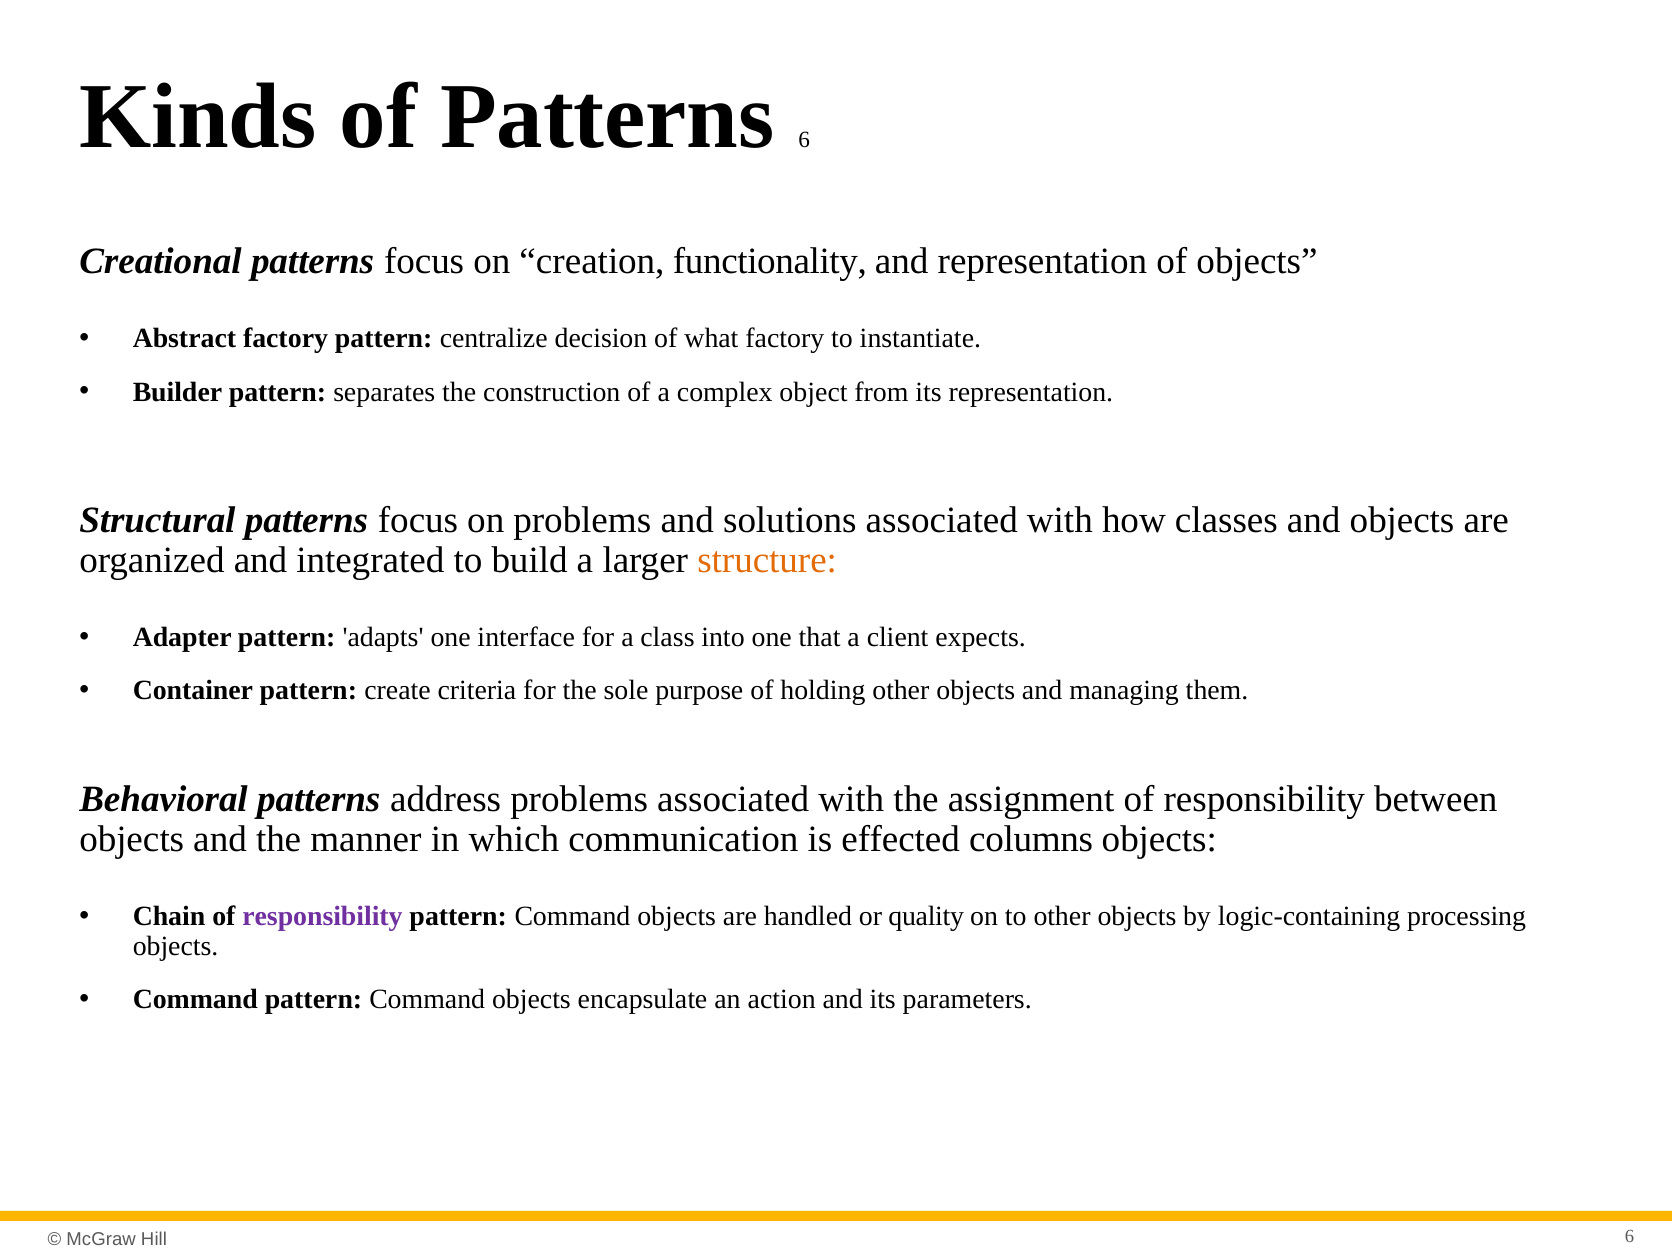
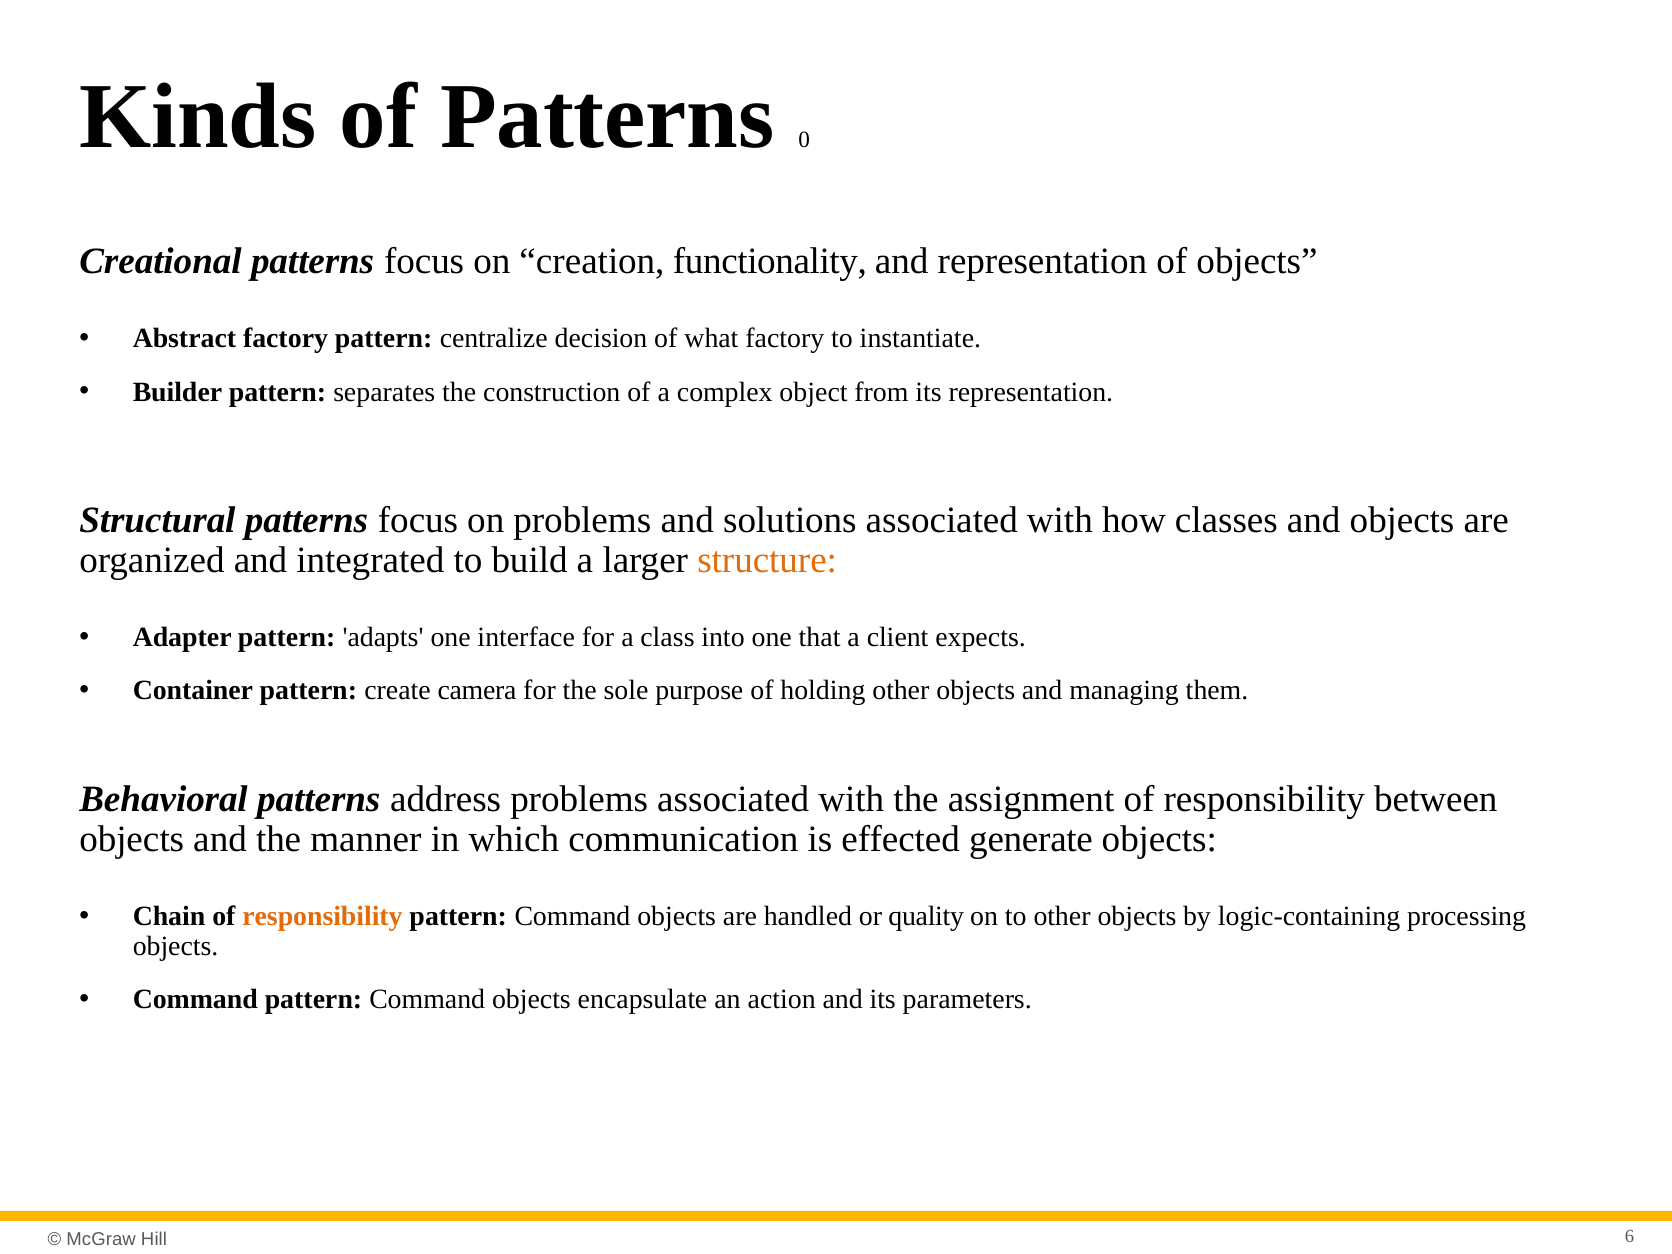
Patterns 6: 6 -> 0
criteria: criteria -> camera
columns: columns -> generate
responsibility at (322, 916) colour: purple -> orange
